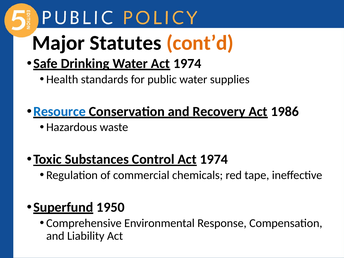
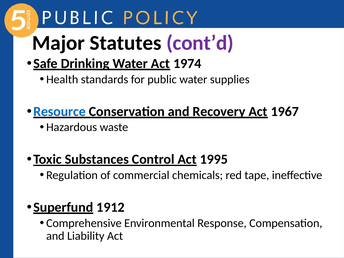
cont’d colour: orange -> purple
1986: 1986 -> 1967
Control Act 1974: 1974 -> 1995
1950: 1950 -> 1912
